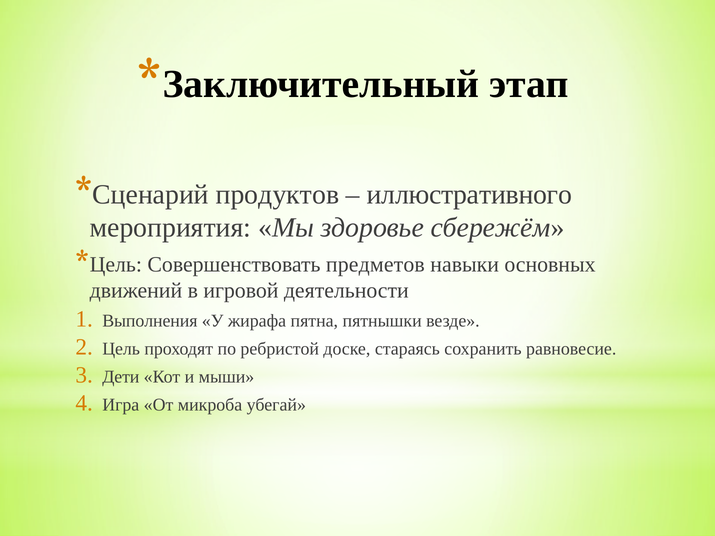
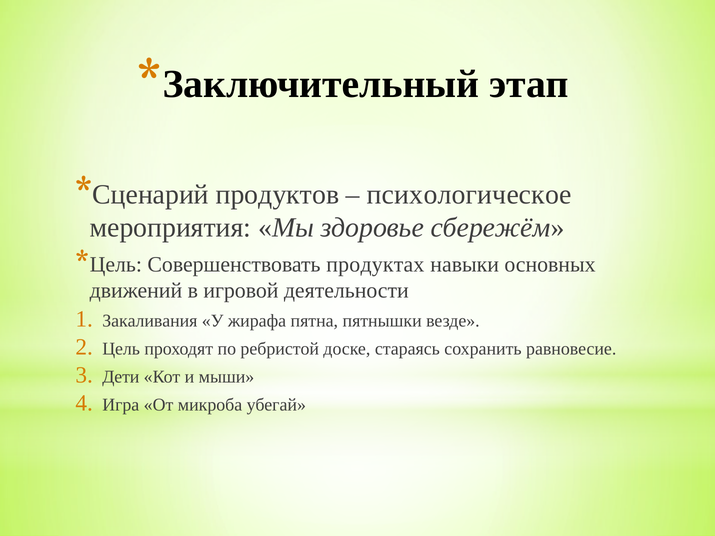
иллюстративного: иллюстративного -> психологическое
предметов: предметов -> продуктах
Выполнения: Выполнения -> Закаливания
